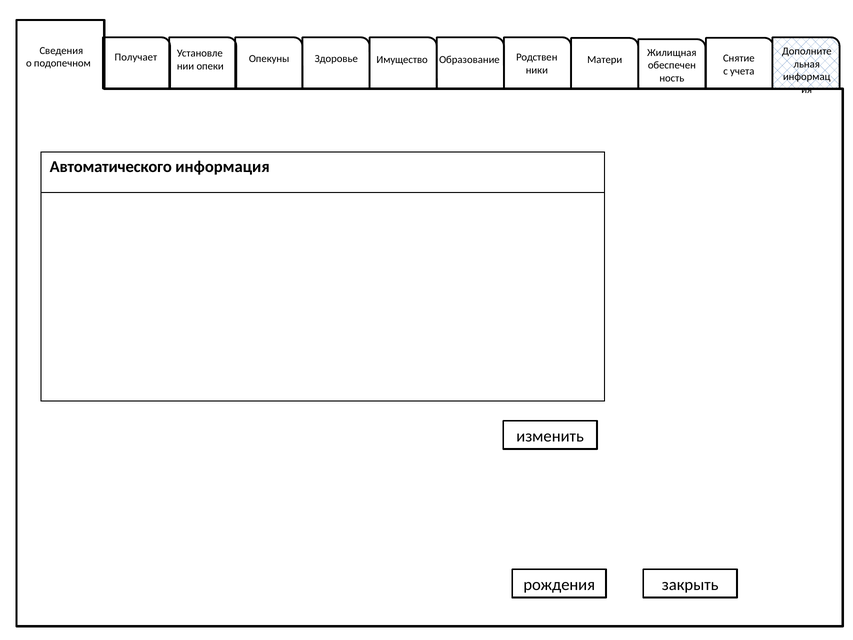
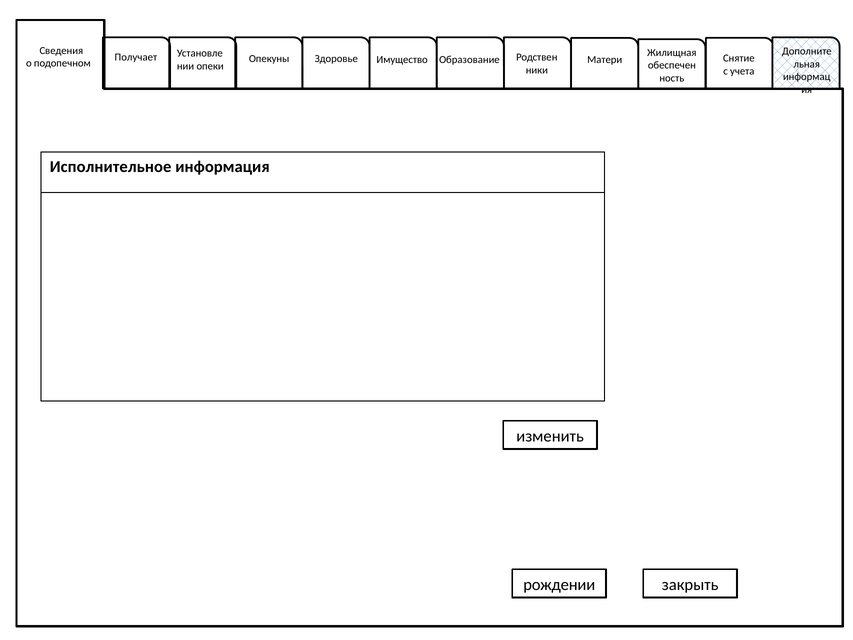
Автоматического: Автоматического -> Исполнительное
рождения: рождения -> рождении
